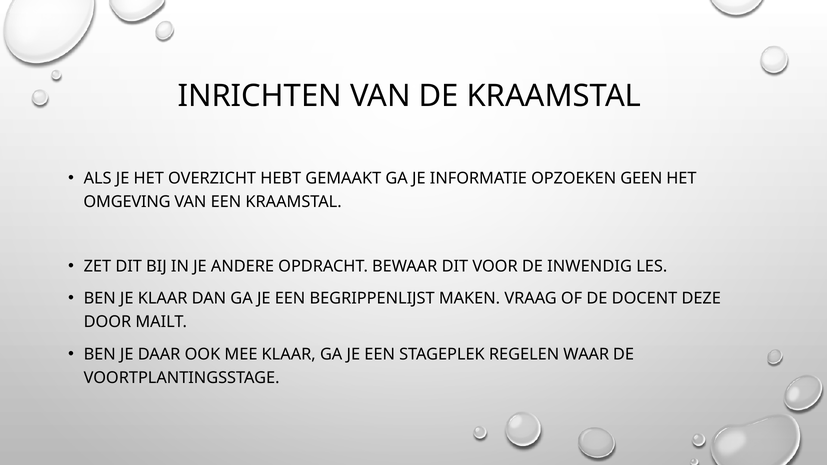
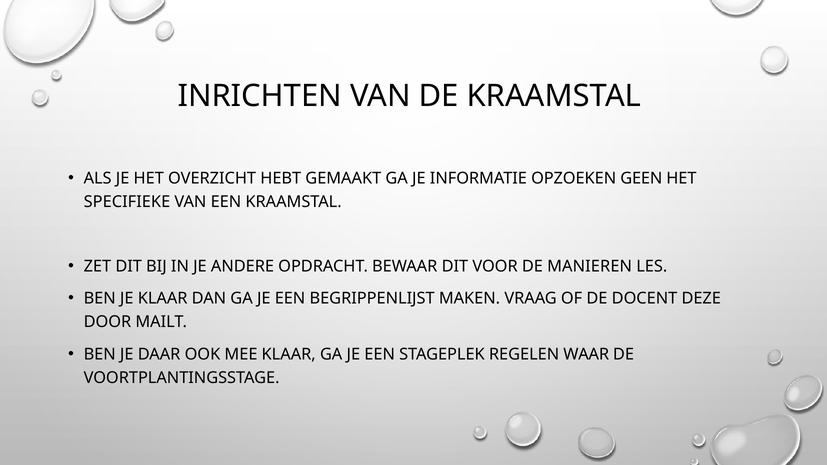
OMGEVING: OMGEVING -> SPECIFIEKE
INWENDIG: INWENDIG -> MANIEREN
